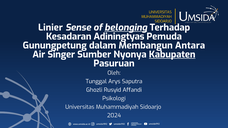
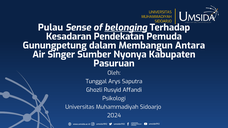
Linier: Linier -> Pulau
Adiningtyas: Adiningtyas -> Pendekatan
Kabupaten underline: present -> none
